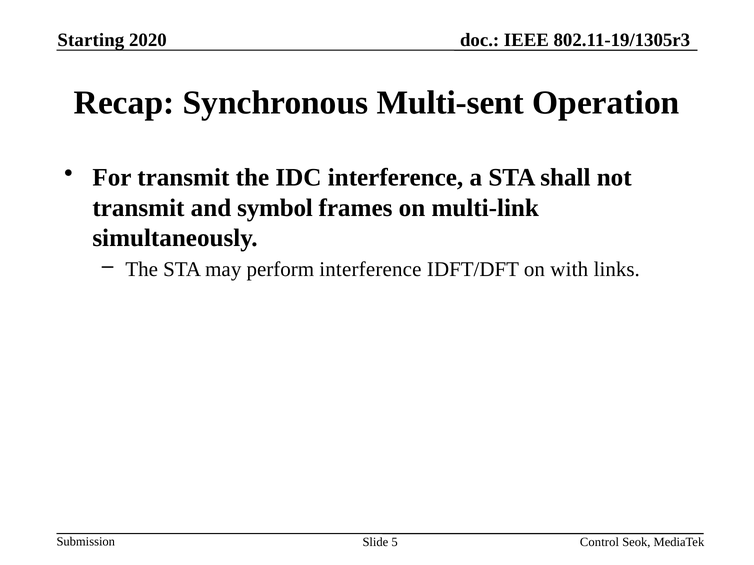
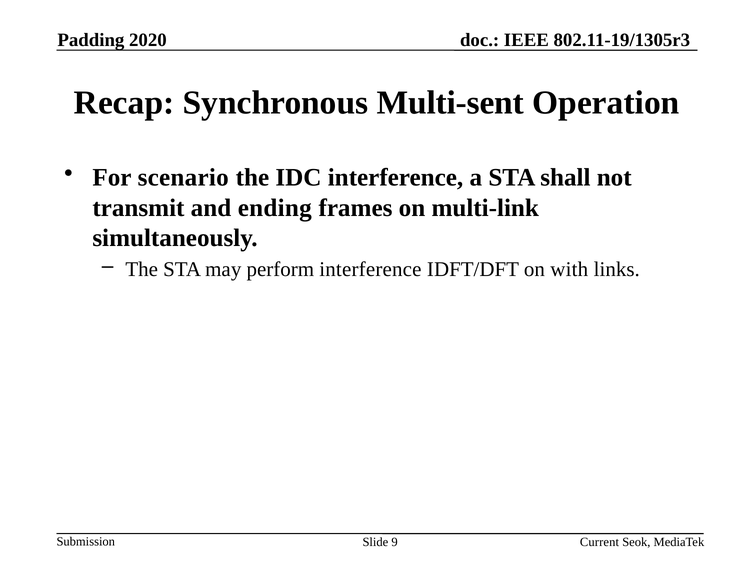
Starting: Starting -> Padding
For transmit: transmit -> scenario
symbol: symbol -> ending
Control: Control -> Current
5: 5 -> 9
